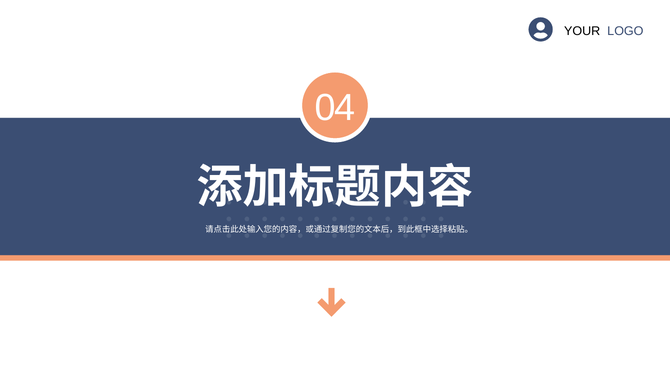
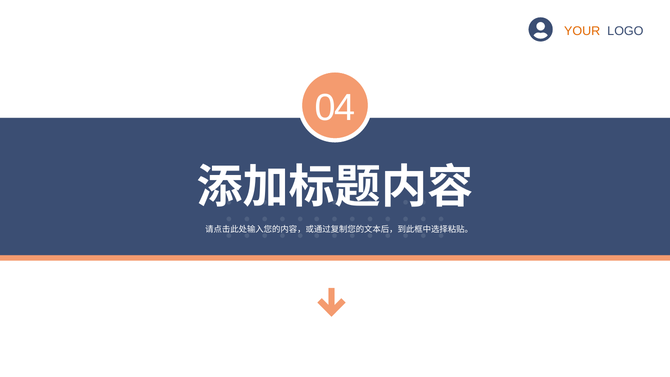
YOUR colour: black -> orange
